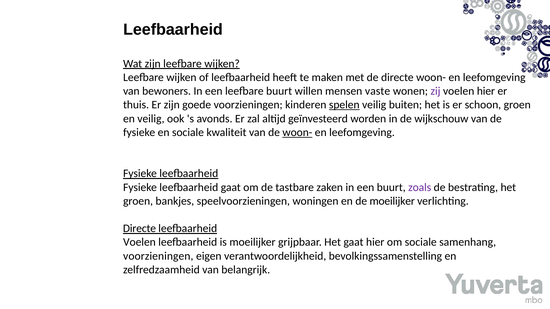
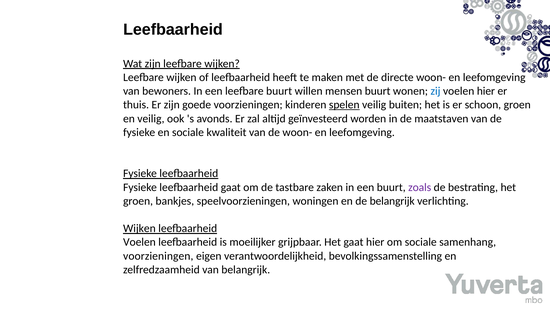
mensen vaste: vaste -> buurt
zij colour: purple -> blue
wijkschouw: wijkschouw -> maatstaven
woon- at (297, 132) underline: present -> none
de moeilijker: moeilijker -> belangrijk
Directe at (139, 229): Directe -> Wijken
